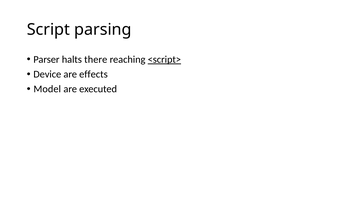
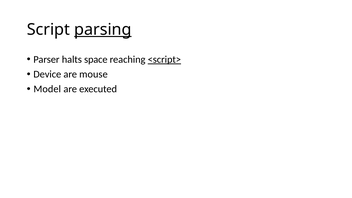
parsing underline: none -> present
there: there -> space
effects: effects -> mouse
